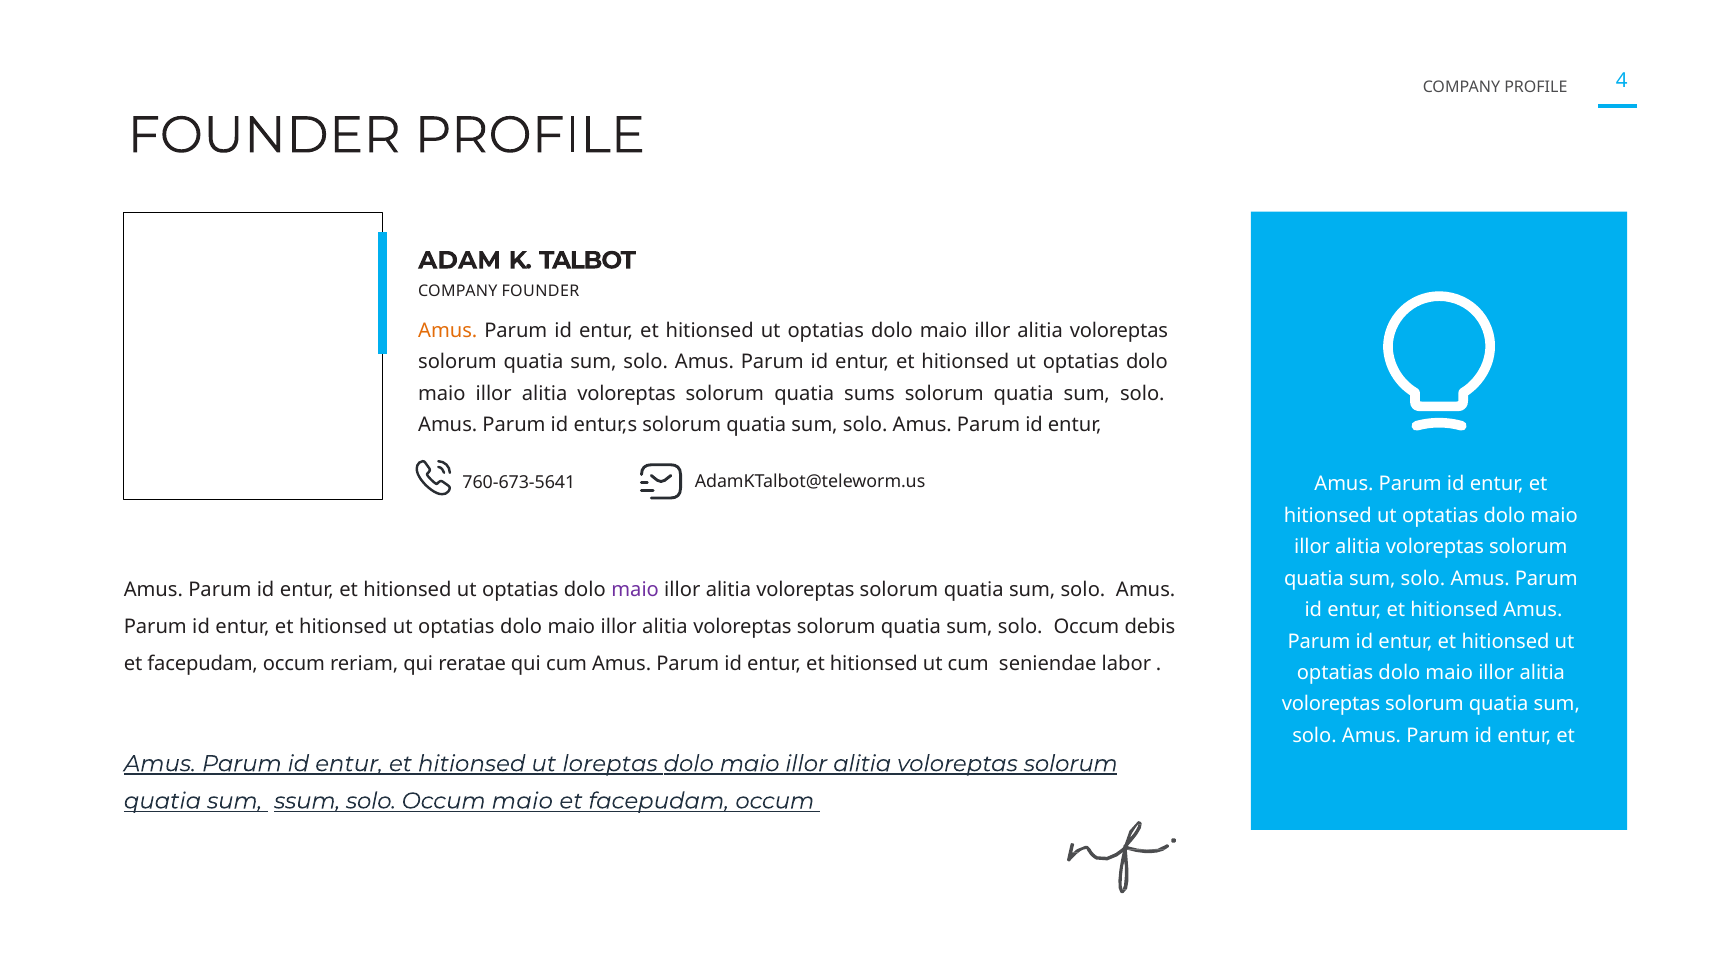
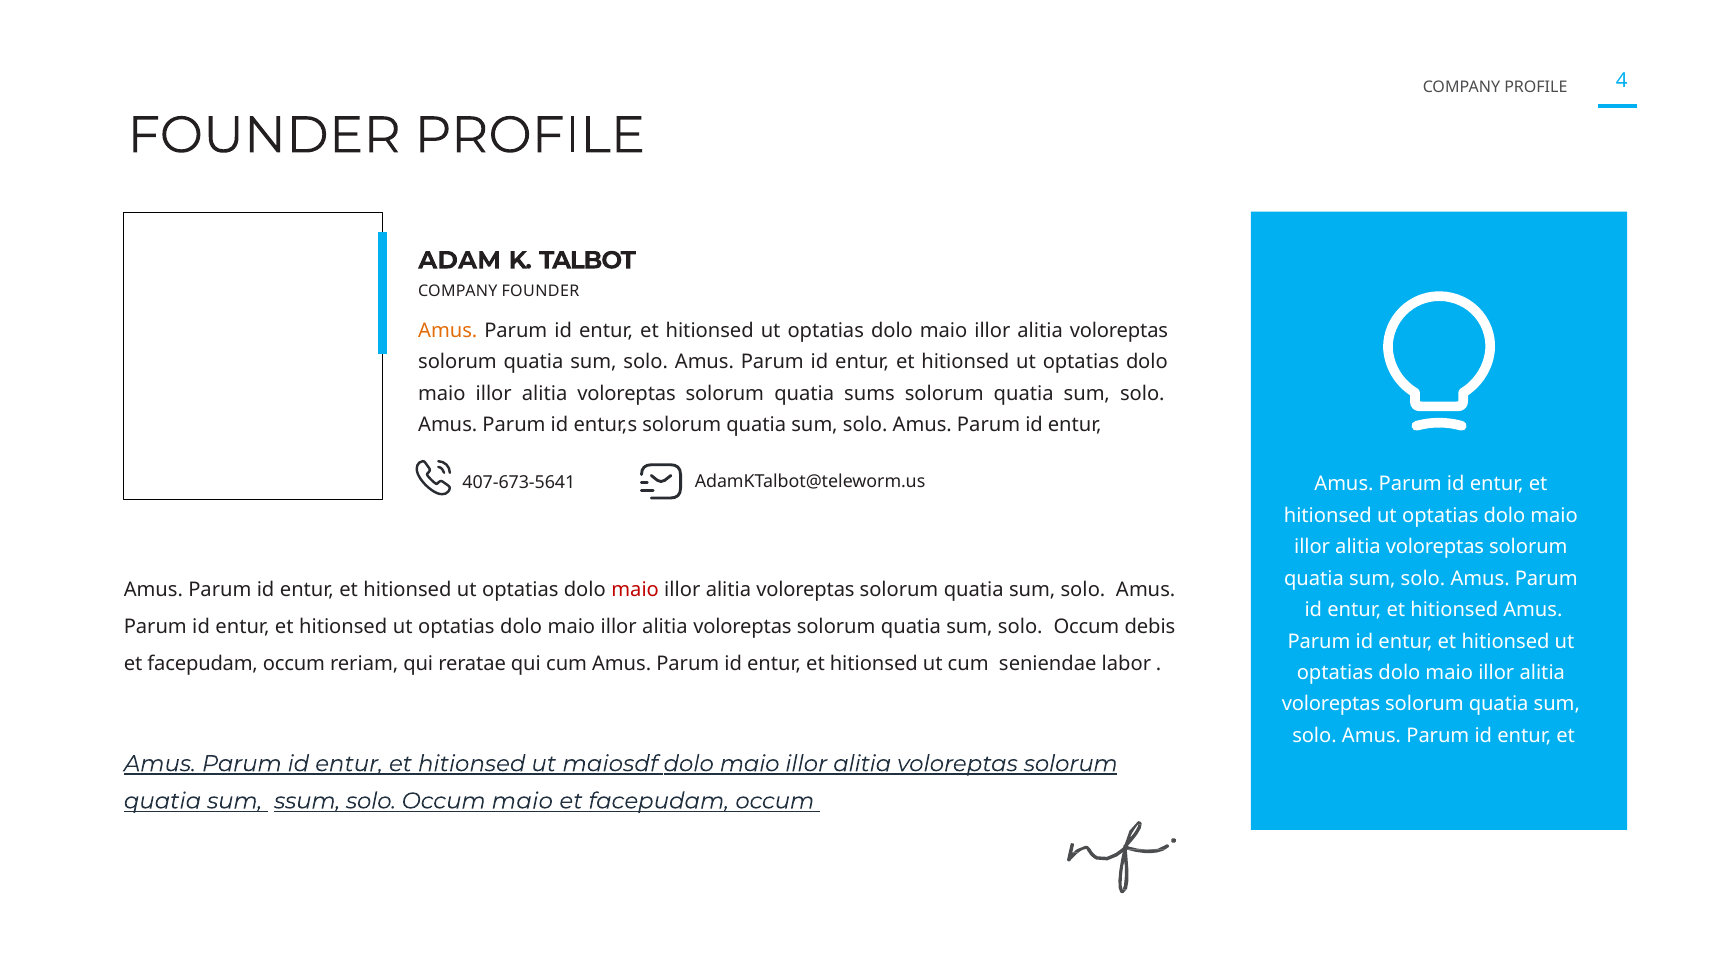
760-673-5641: 760-673-5641 -> 407-673-5641
maio at (635, 590) colour: purple -> red
loreptas: loreptas -> maiosdf
